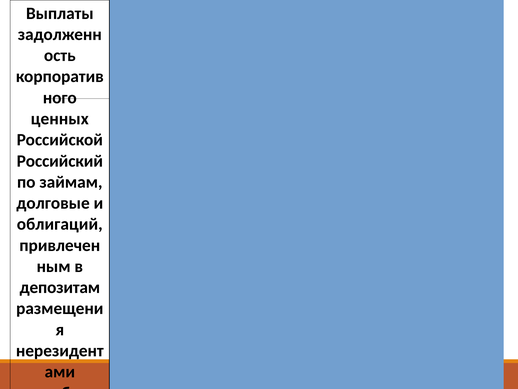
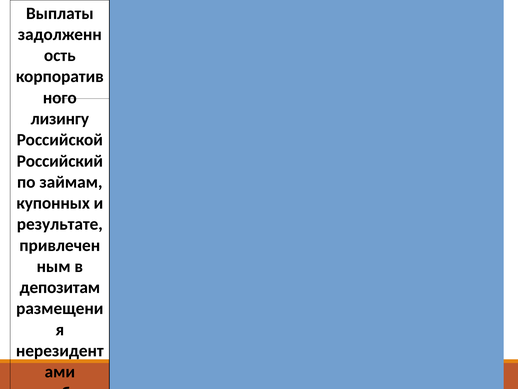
ценных at (60, 119): ценных -> лизингу
долговые: долговые -> купонных
облигаций: облигаций -> результате
